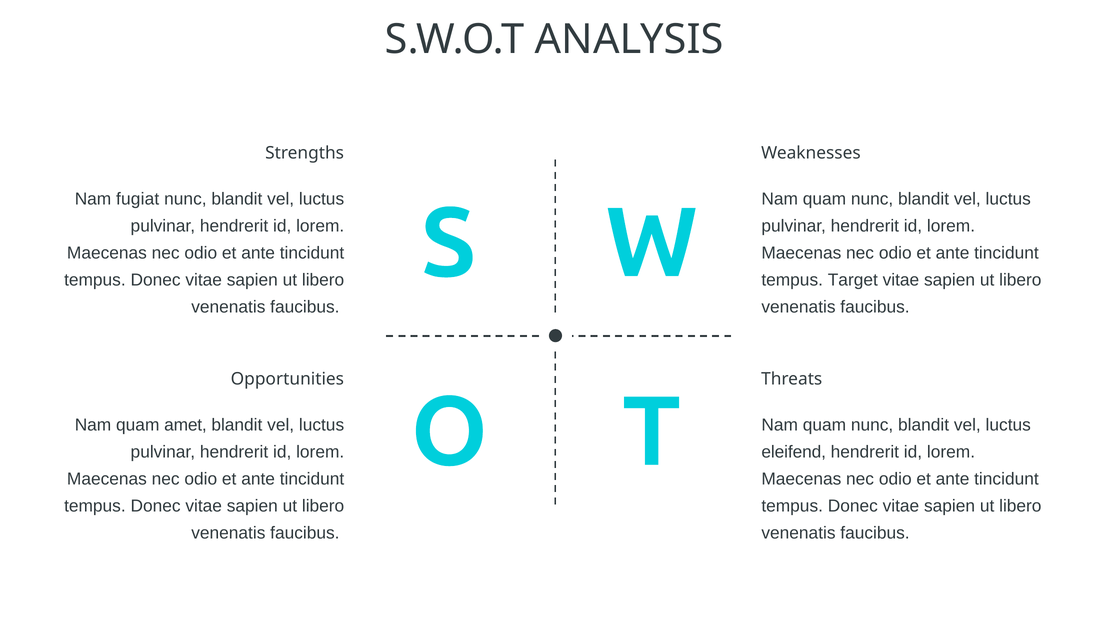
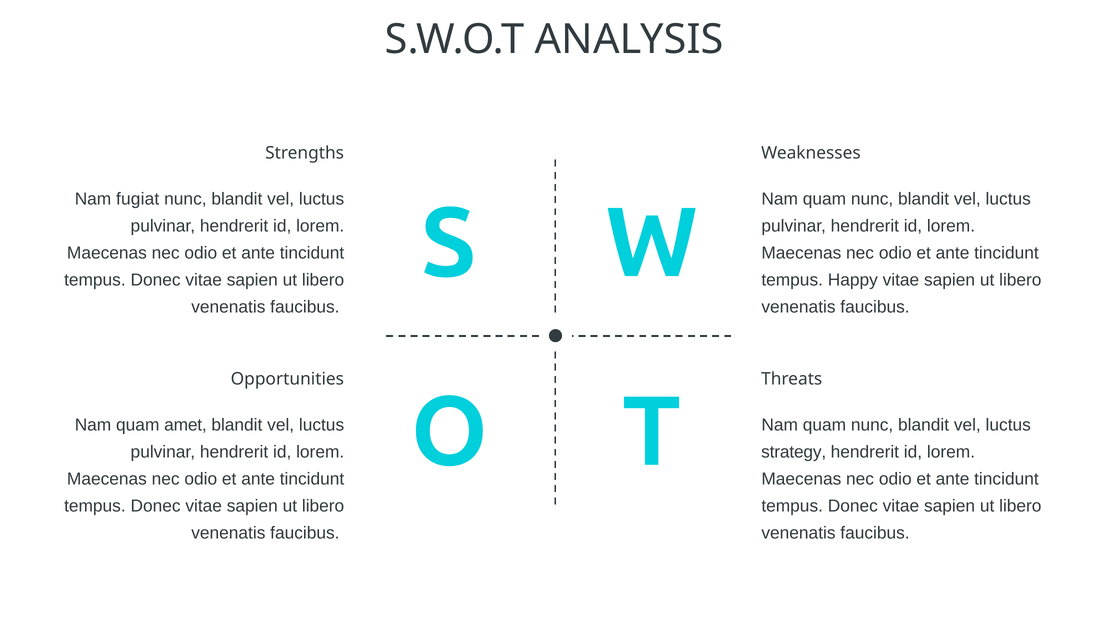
Target: Target -> Happy
eleifend: eleifend -> strategy
